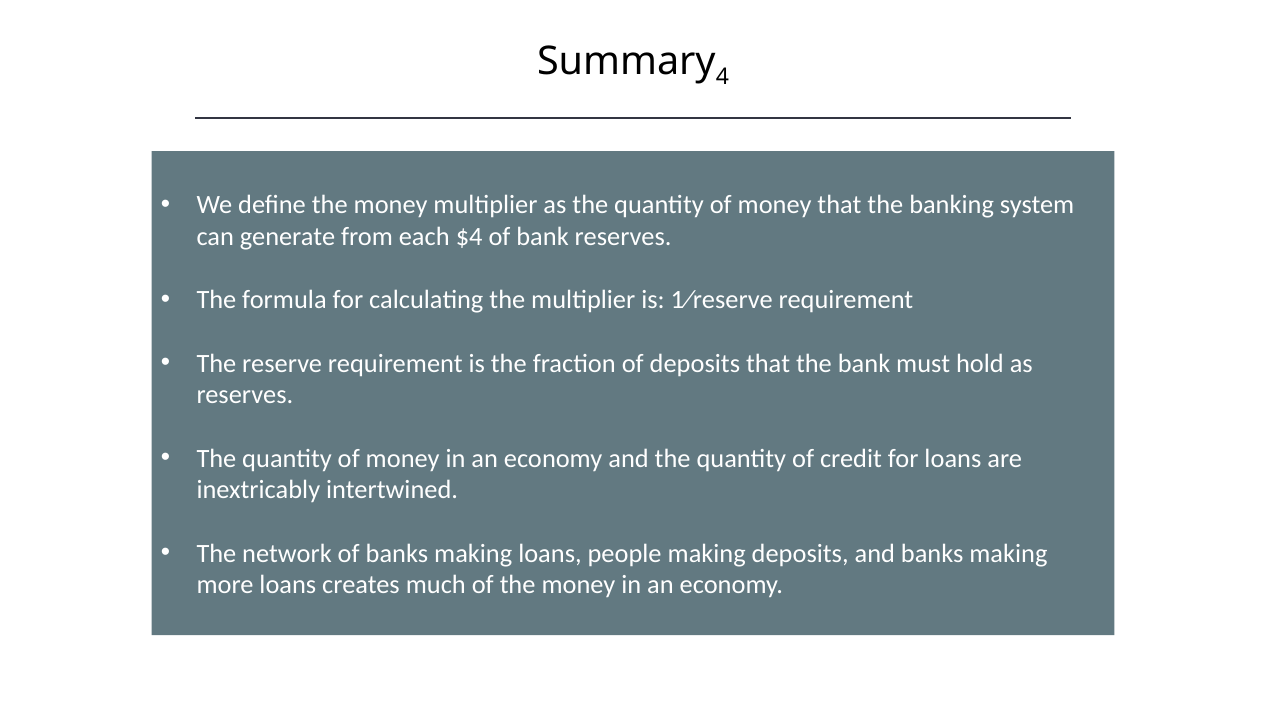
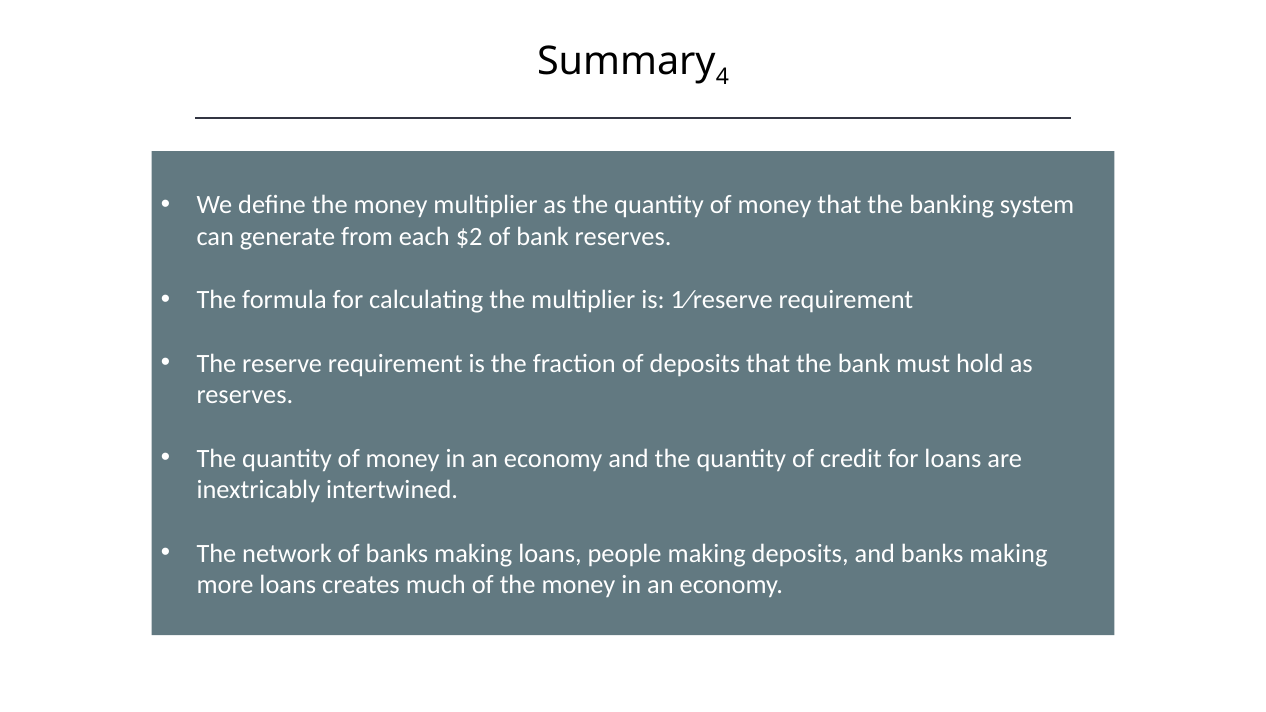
$4: $4 -> $2
